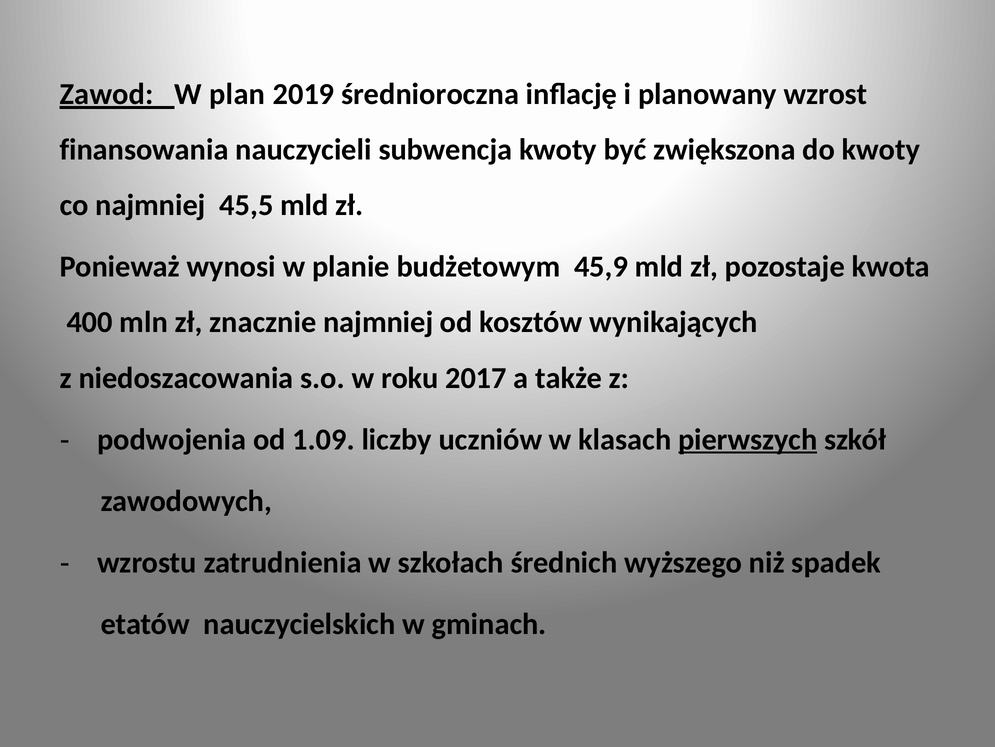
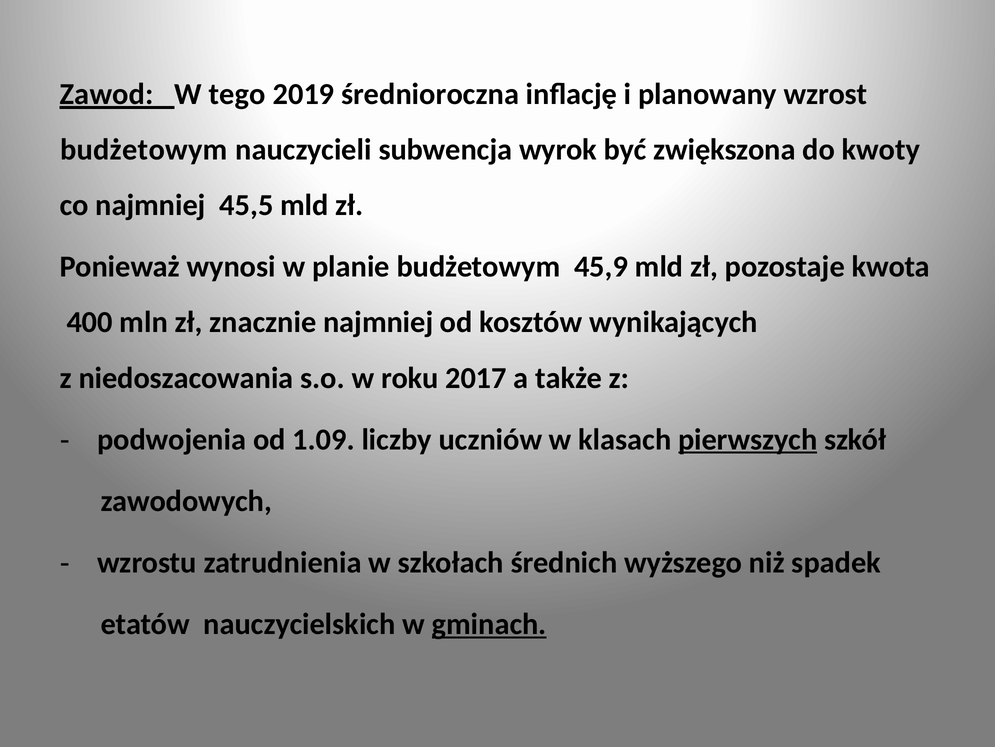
plan: plan -> tego
finansowania at (144, 150): finansowania -> budżetowym
subwencja kwoty: kwoty -> wyrok
gminach underline: none -> present
